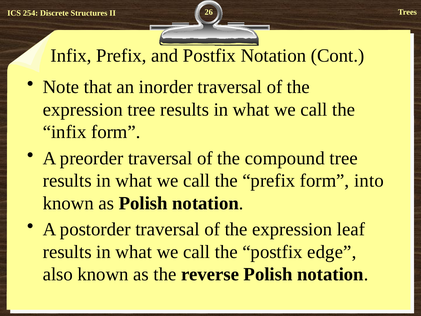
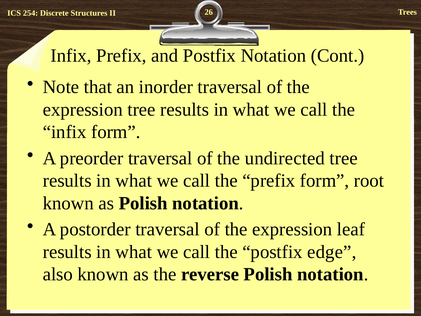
compound: compound -> undirected
into: into -> root
